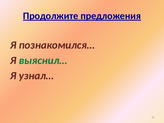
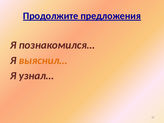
выяснил… colour: green -> orange
